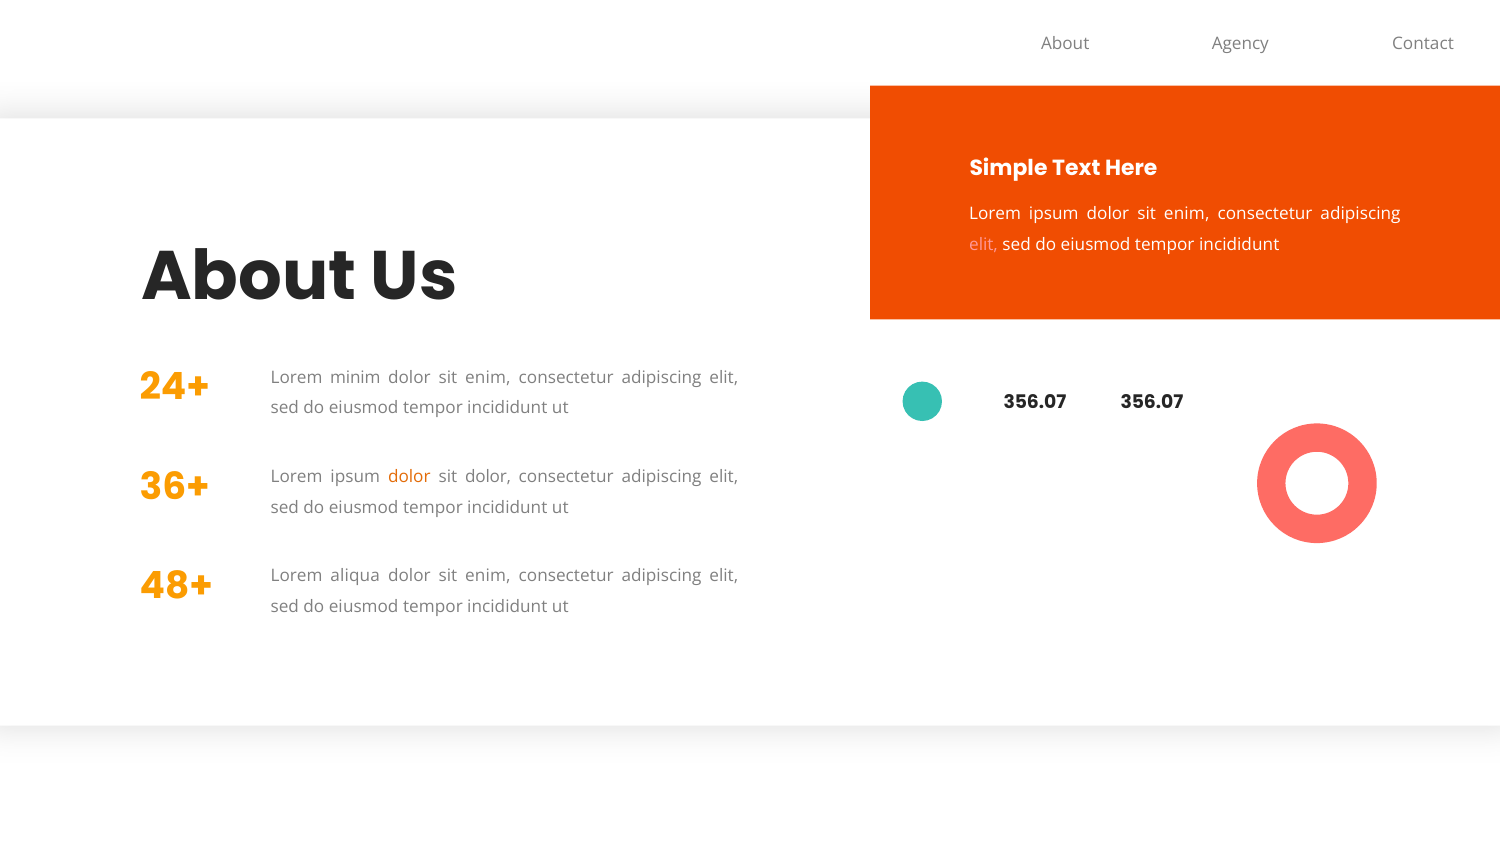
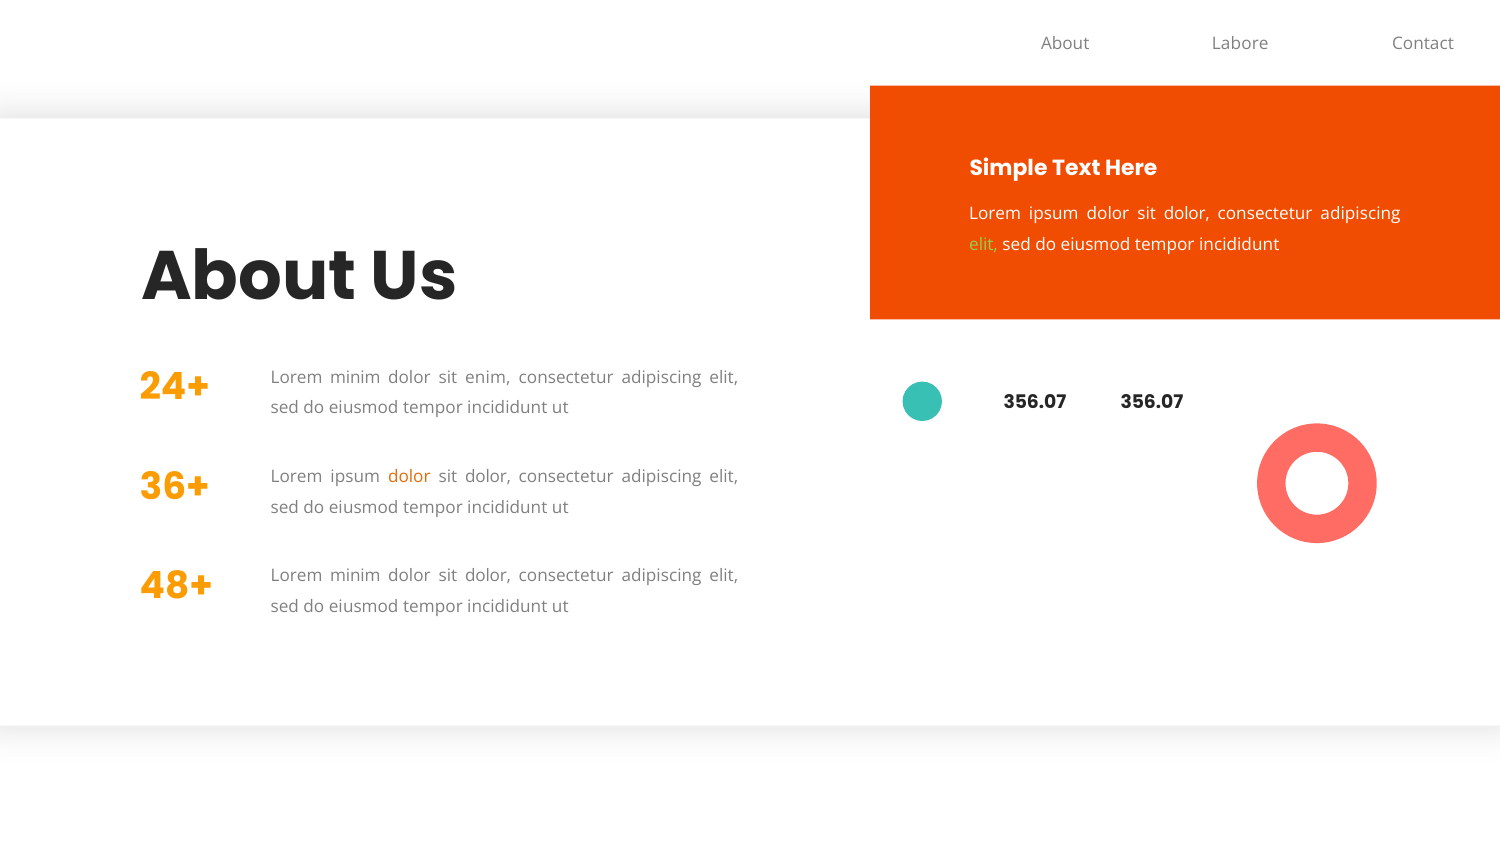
Agency: Agency -> Labore
enim at (1187, 213): enim -> dolor
elit at (984, 244) colour: pink -> light green
aliqua at (355, 576): aliqua -> minim
enim at (488, 576): enim -> dolor
